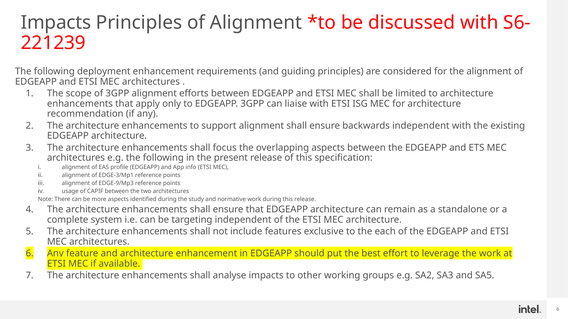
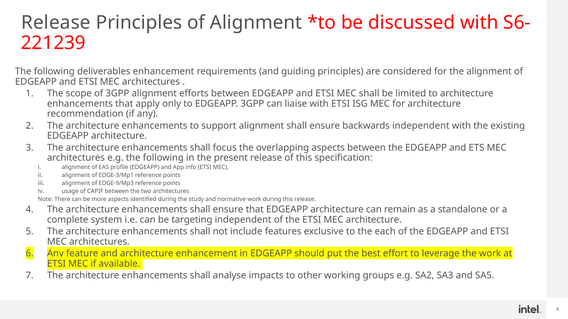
Impacts at (56, 23): Impacts -> Release
deployment: deployment -> deliverables
